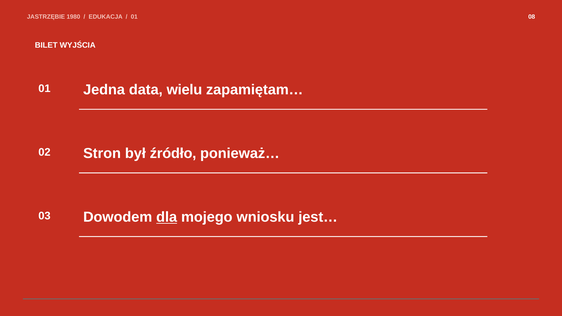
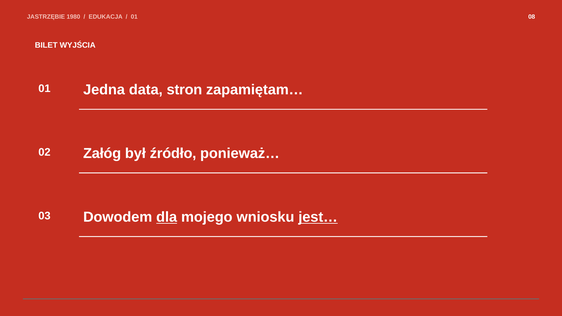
wielu: wielu -> stron
Stron: Stron -> Załóg
jest… underline: none -> present
